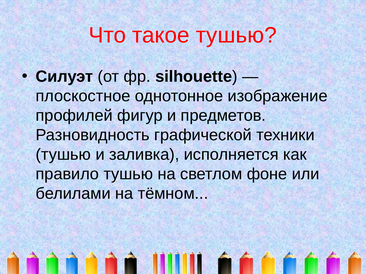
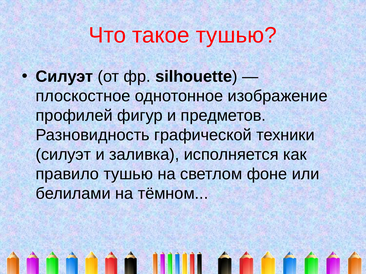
тушью at (63, 155): тушью -> силуэт
